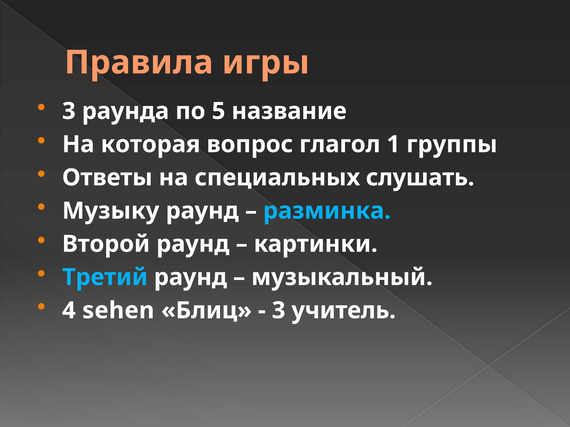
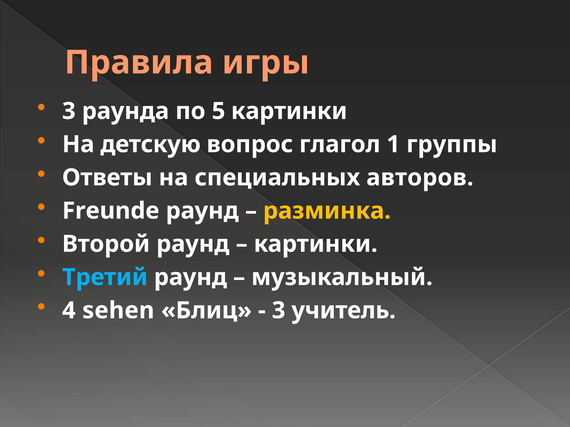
5 название: название -> картинки
которая: которая -> детскую
слушать: слушать -> авторов
Музыку: Музыку -> Freunde
разминка colour: light blue -> yellow
